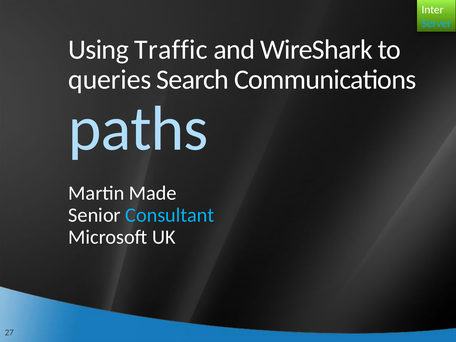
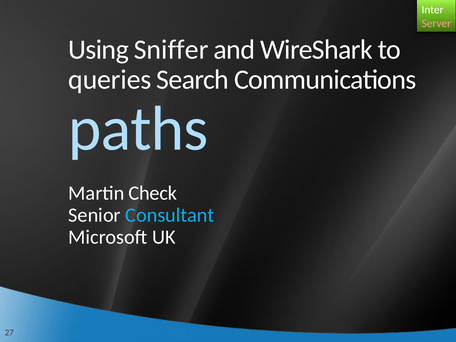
Server colour: light blue -> pink
Traffic: Traffic -> Sniffer
Made: Made -> Check
